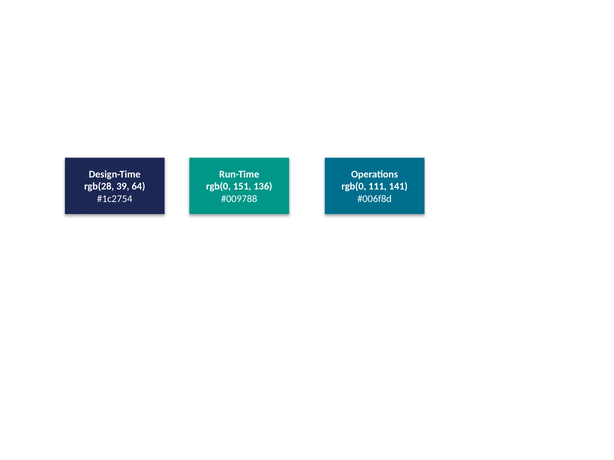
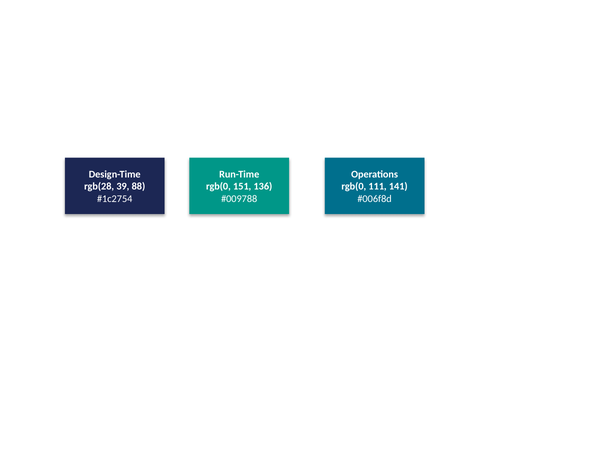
64: 64 -> 88
